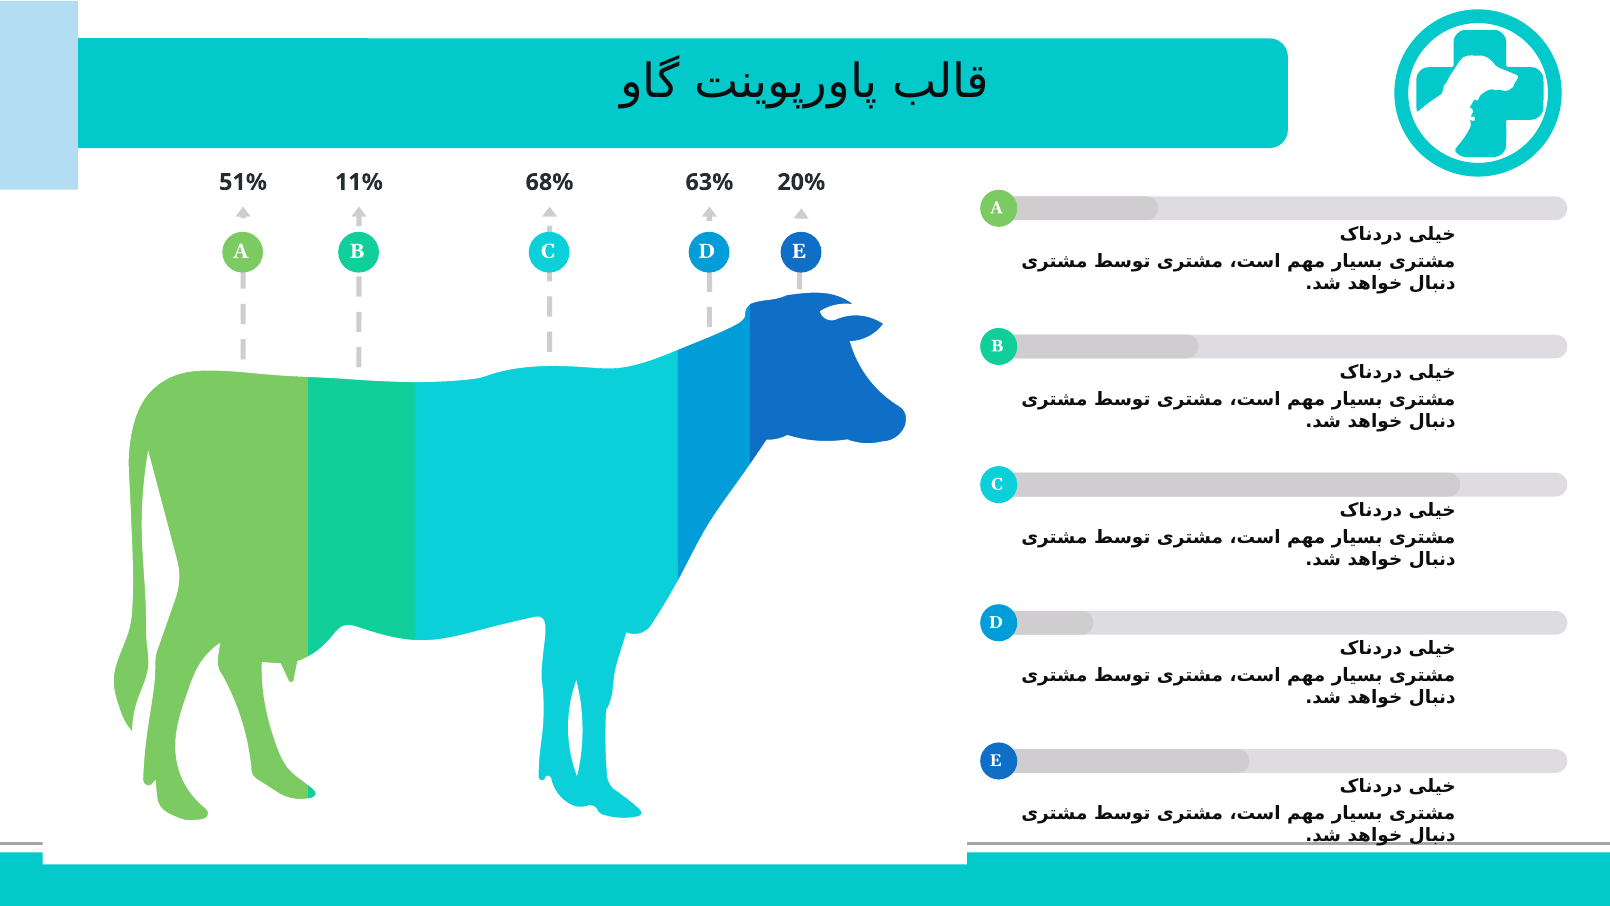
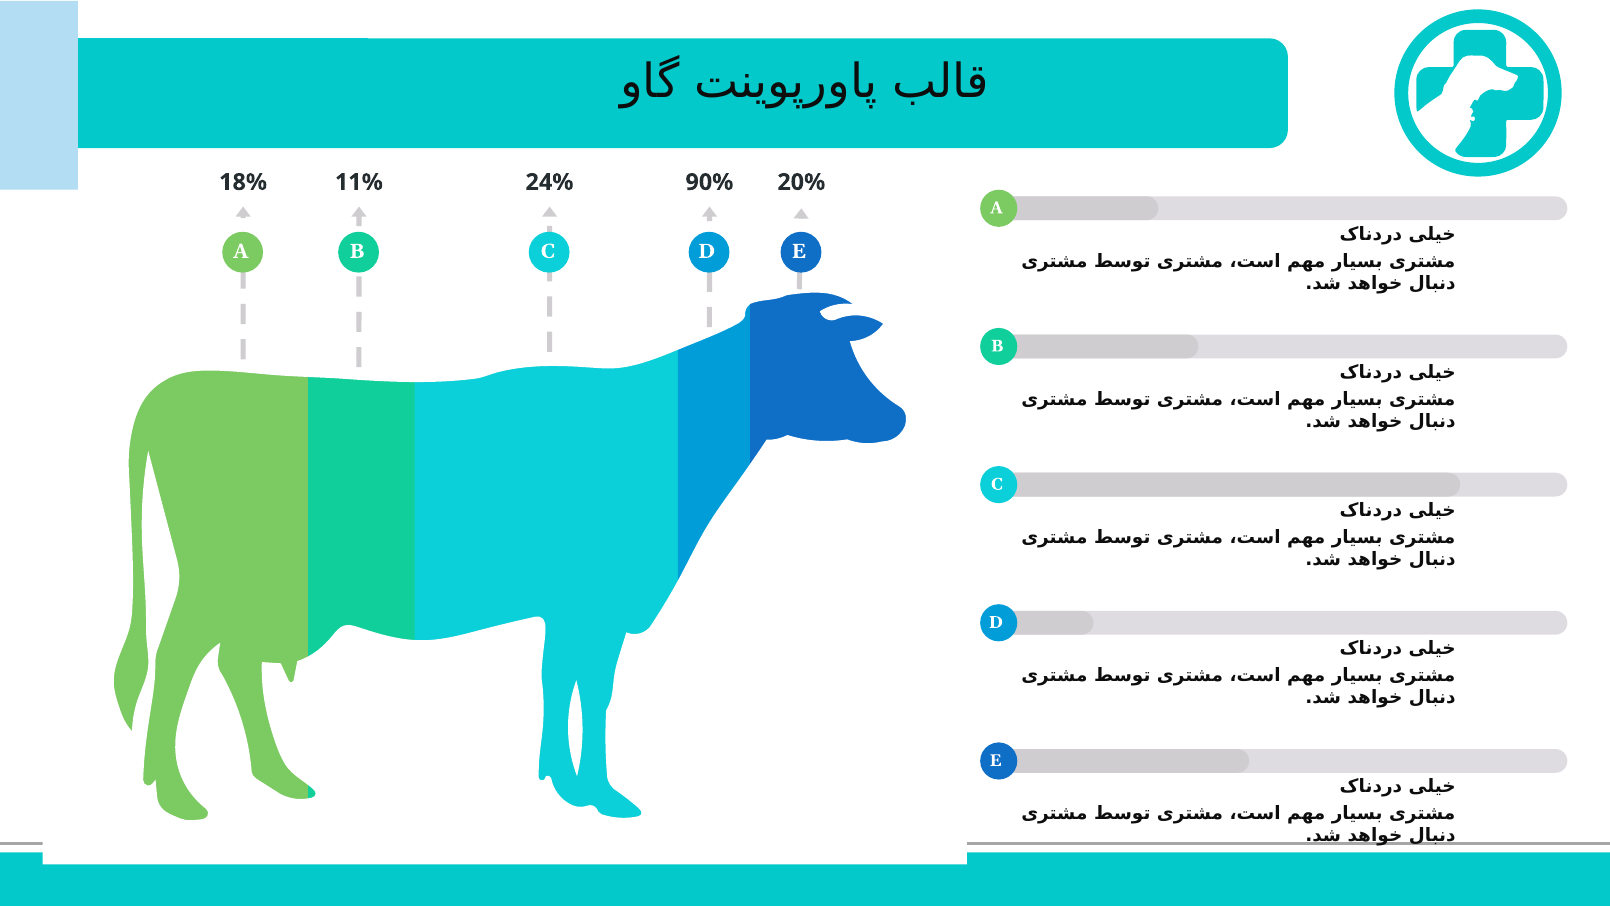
51%: 51% -> 18%
68%: 68% -> 24%
63%: 63% -> 90%
